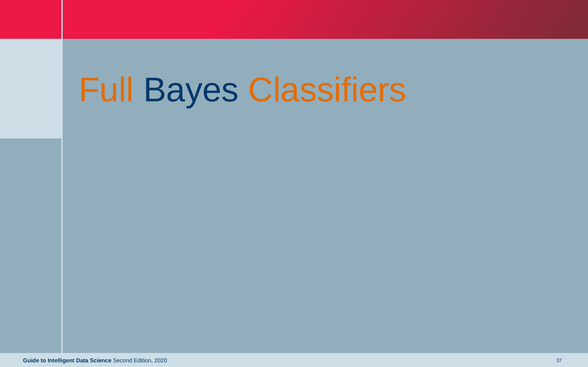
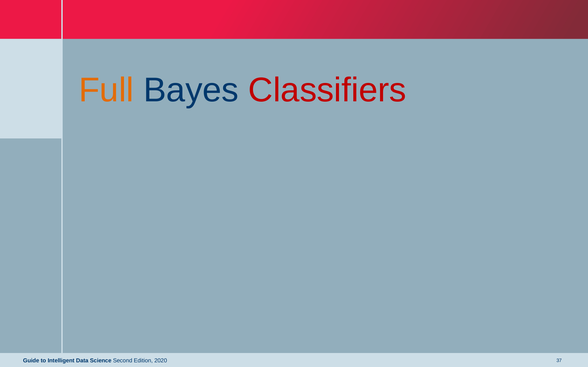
Classifiers colour: orange -> red
